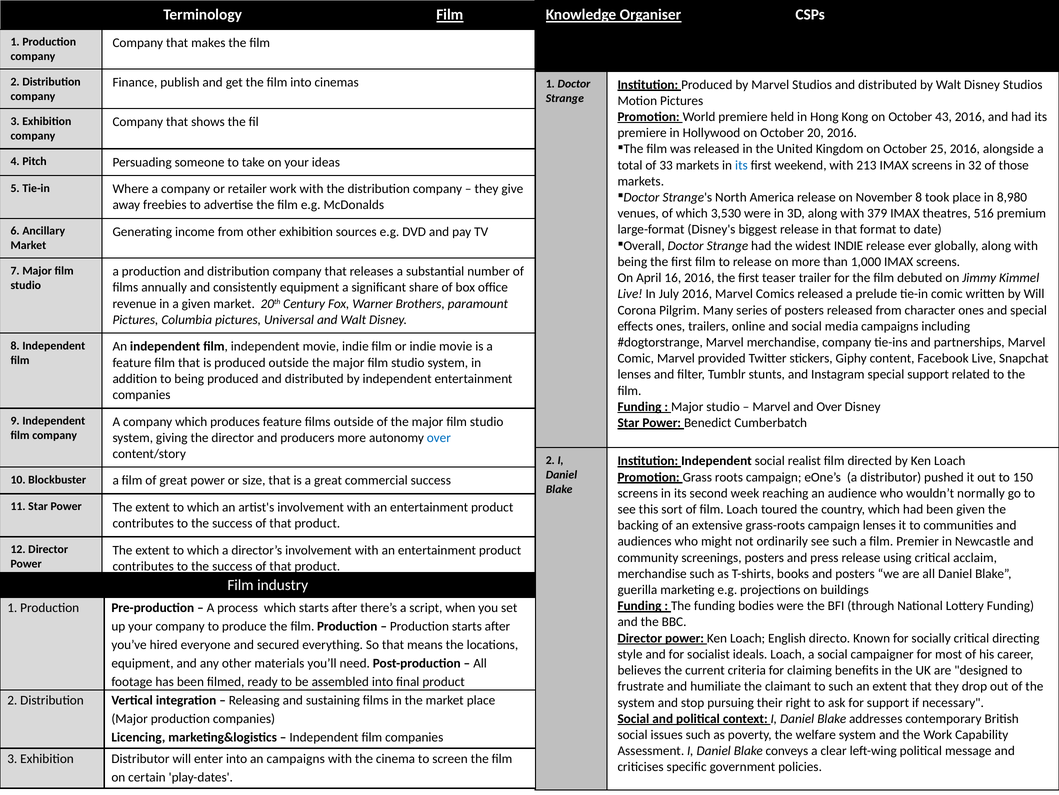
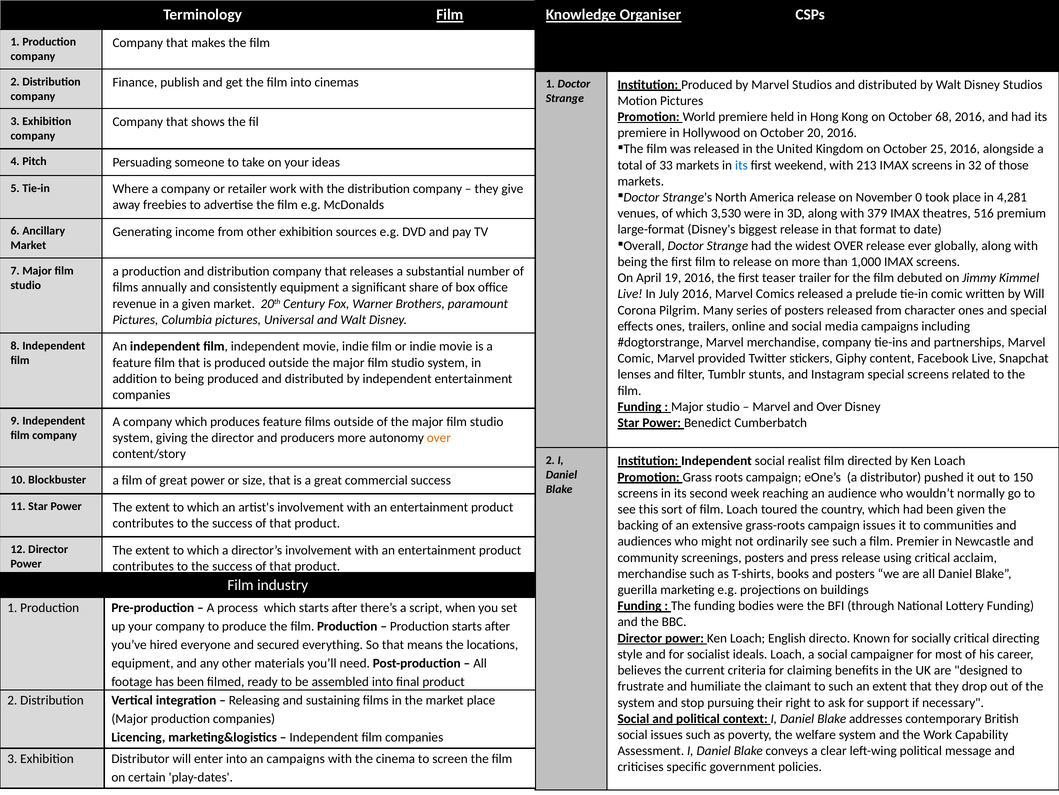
43: 43 -> 68
November 8: 8 -> 0
8,980: 8,980 -> 4,281
widest INDIE: INDIE -> OVER
16: 16 -> 19
special support: support -> screens
over at (439, 437) colour: blue -> orange
campaign lenses: lenses -> issues
